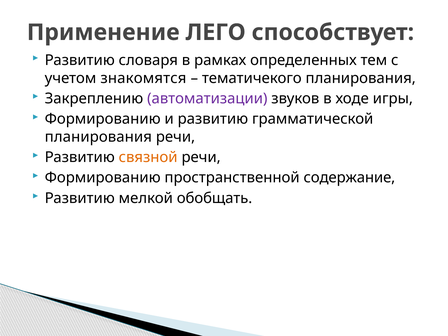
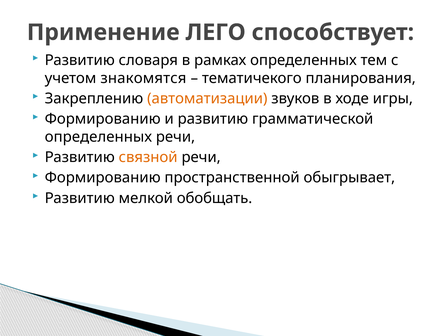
автоматизации colour: purple -> orange
планирования at (98, 137): планирования -> определенных
содержание: содержание -> обыгрывает
